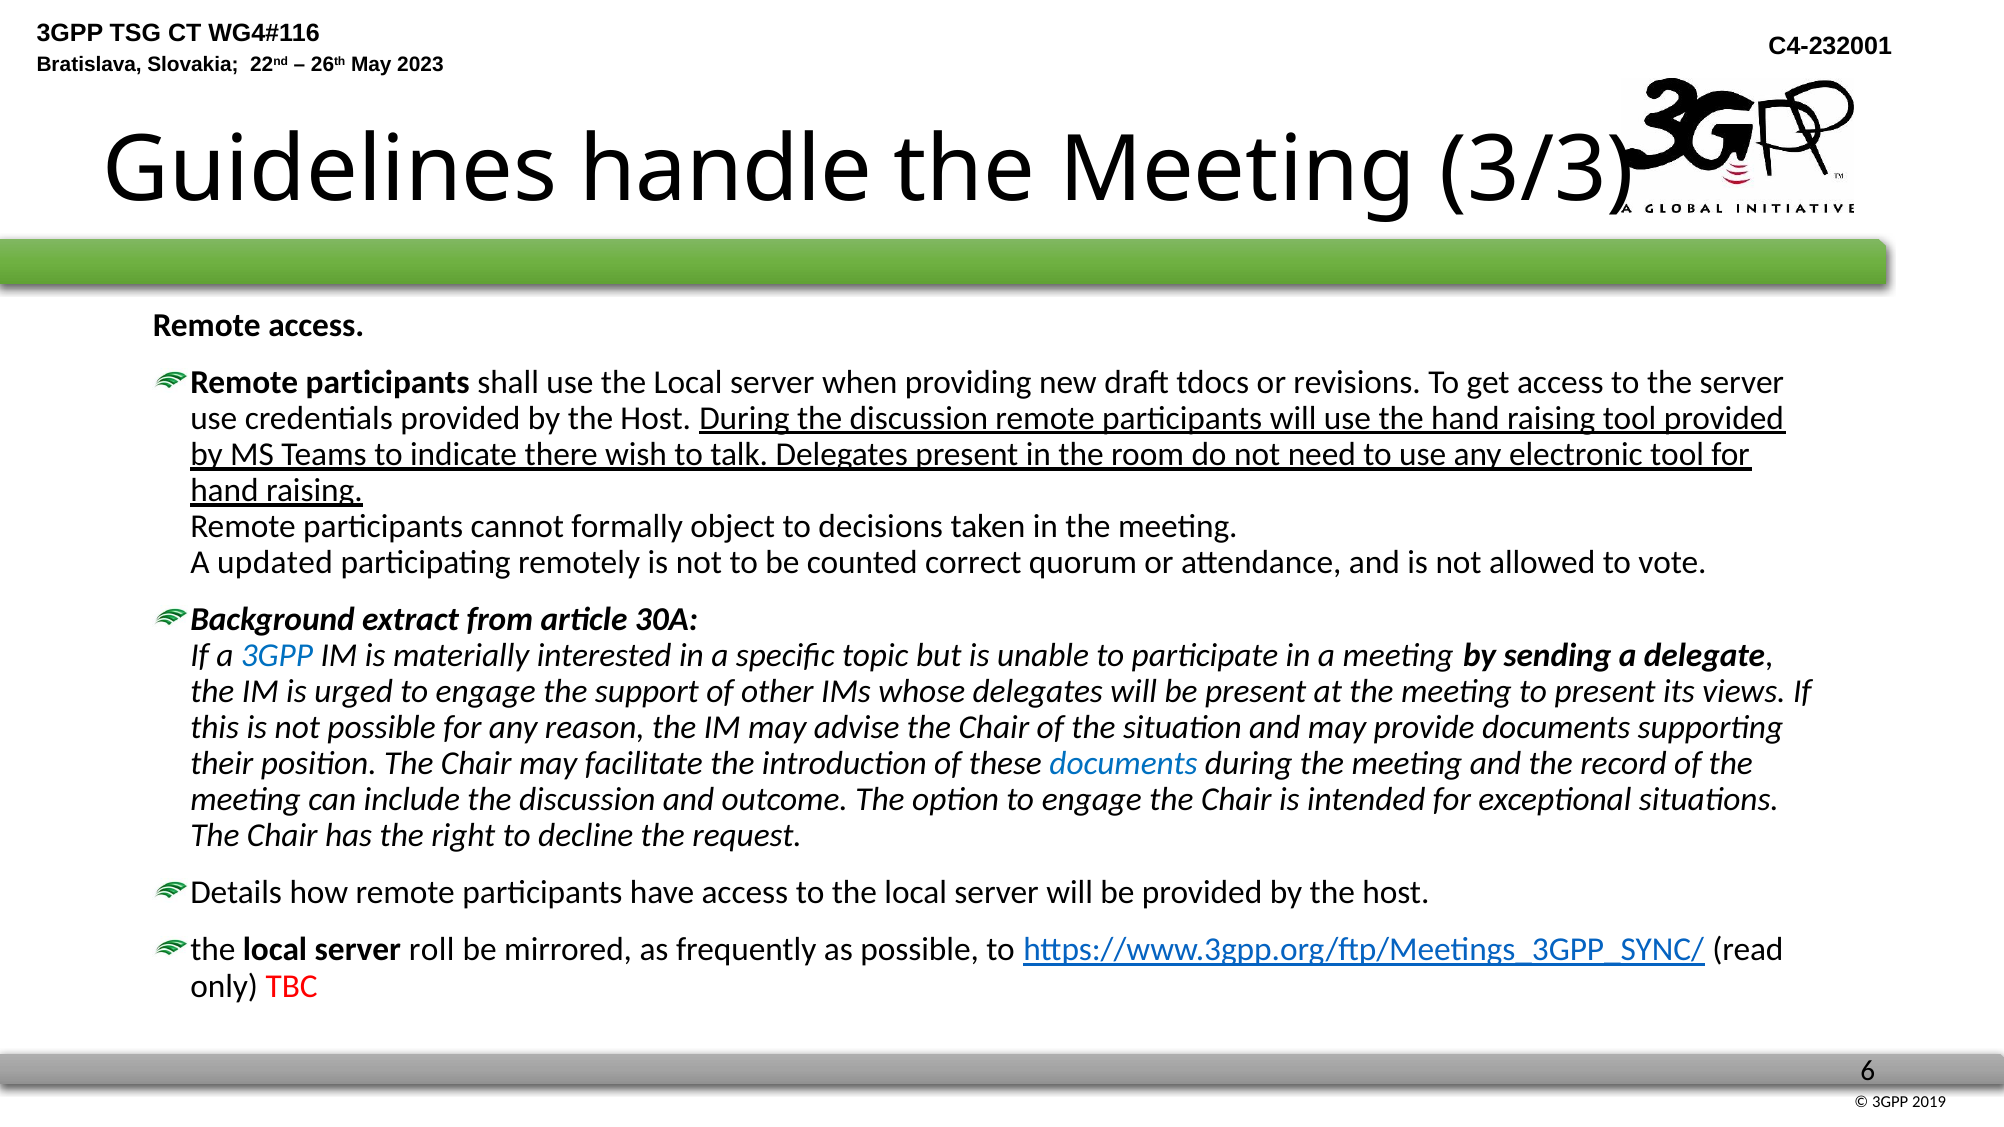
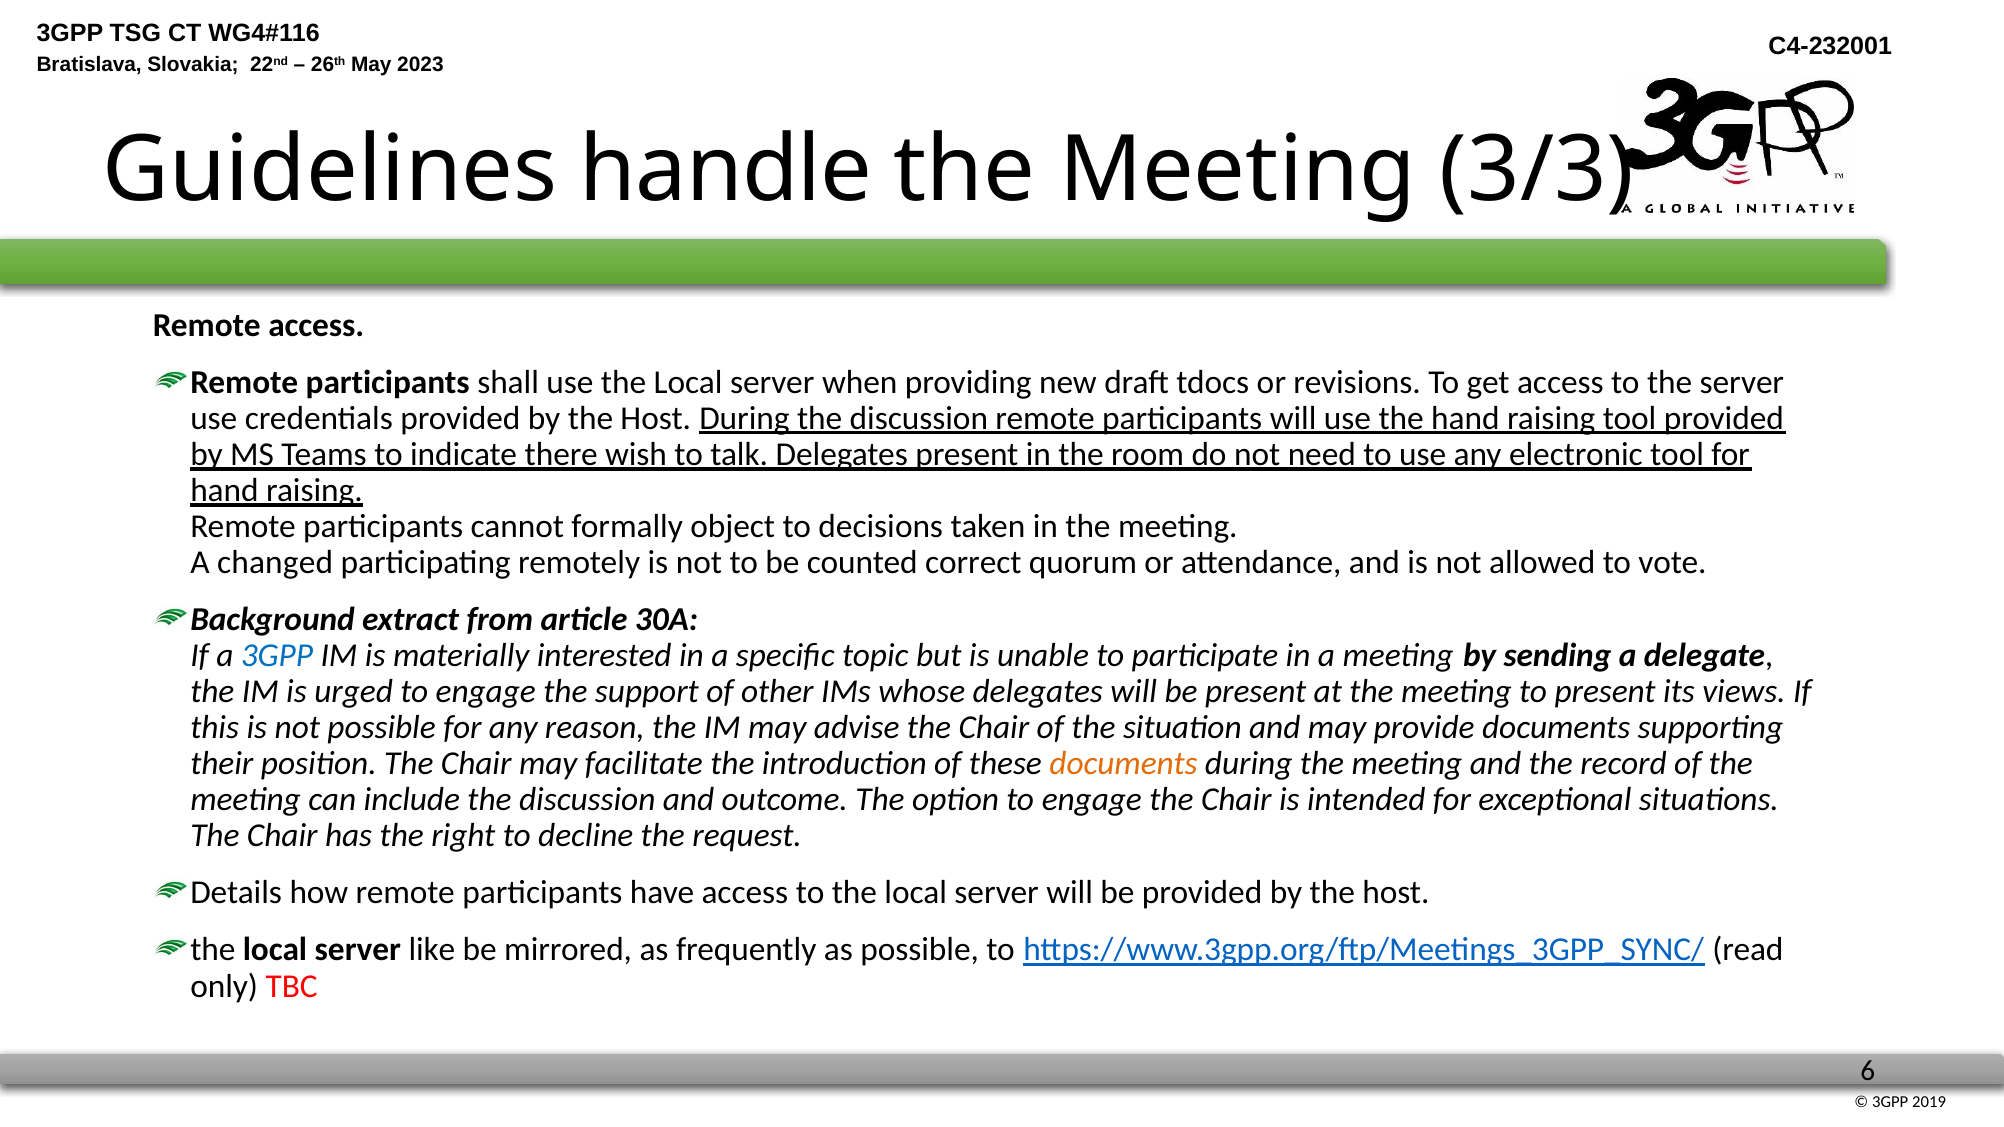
updated: updated -> changed
documents at (1124, 764) colour: blue -> orange
roll: roll -> like
